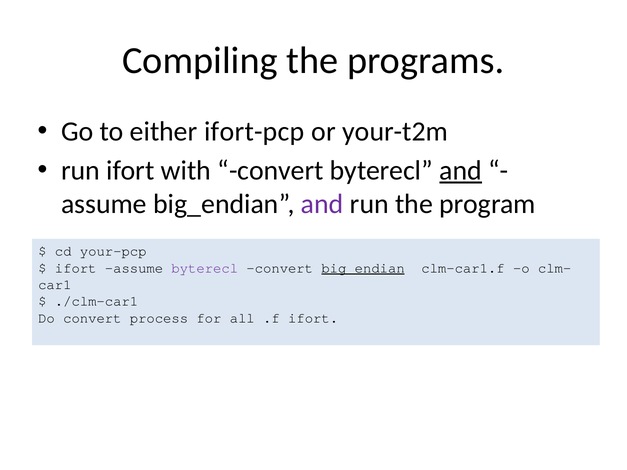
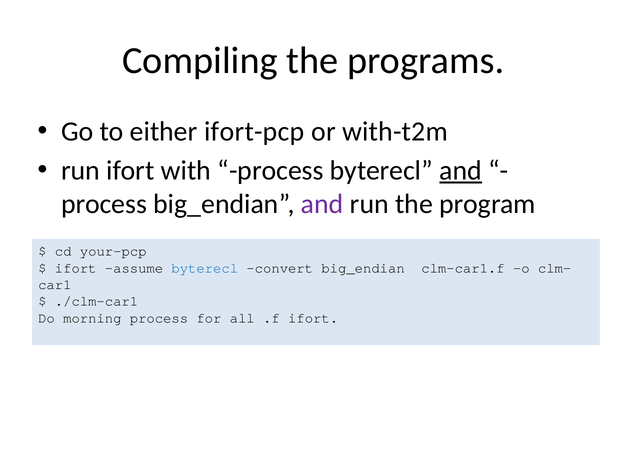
your-t2m: your-t2m -> with-t2m
with convert: convert -> process
assume at (104, 204): assume -> process
byterecl at (205, 268) colour: purple -> blue
big_endian at (363, 268) underline: present -> none
Do convert: convert -> morning
